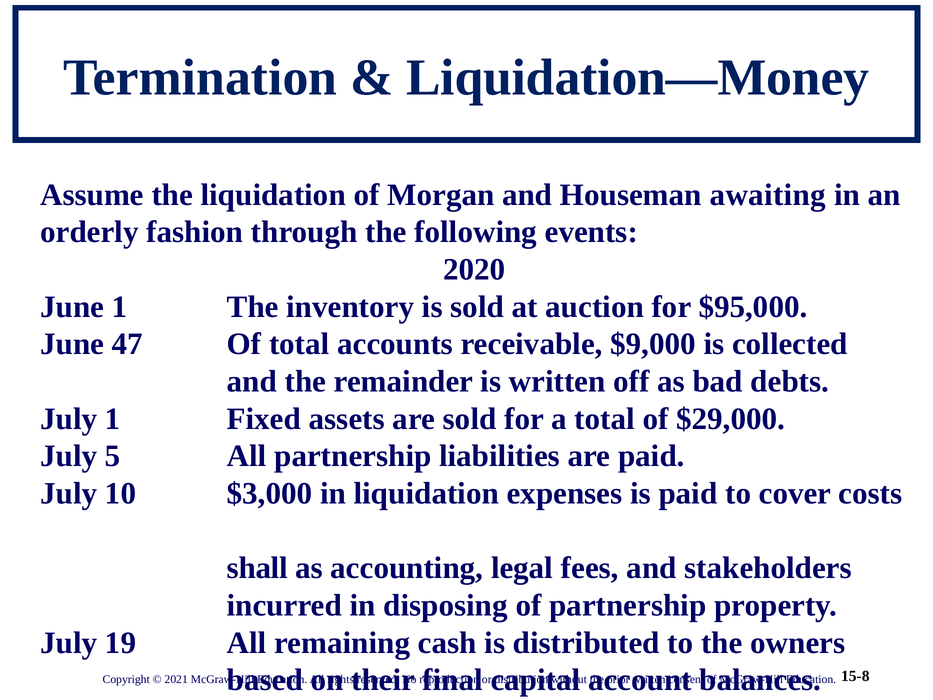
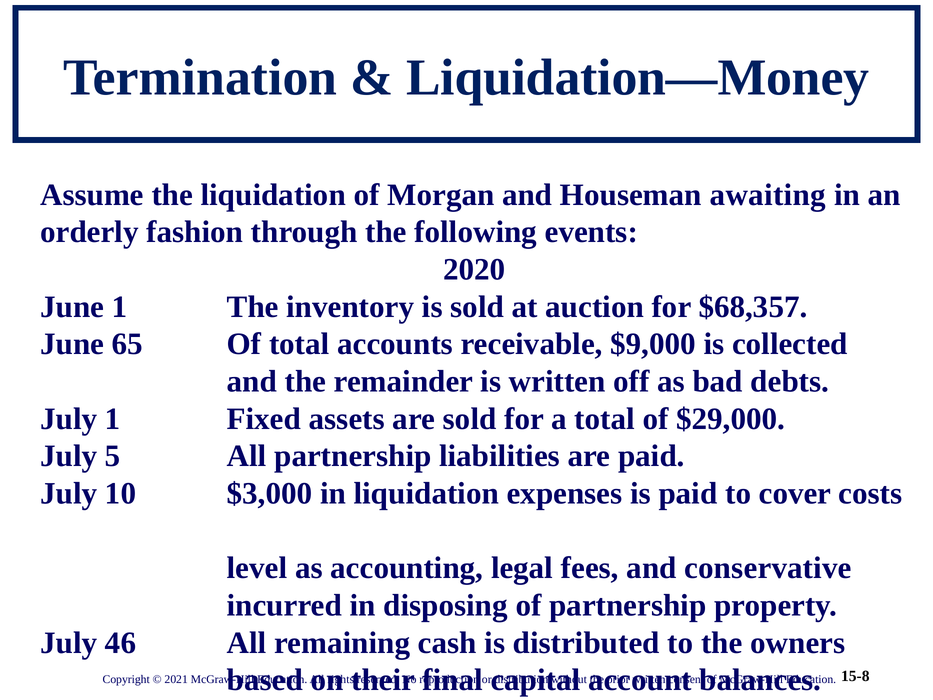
$95,000: $95,000 -> $68,357
47: 47 -> 65
shall: shall -> level
stakeholders: stakeholders -> conservative
19: 19 -> 46
